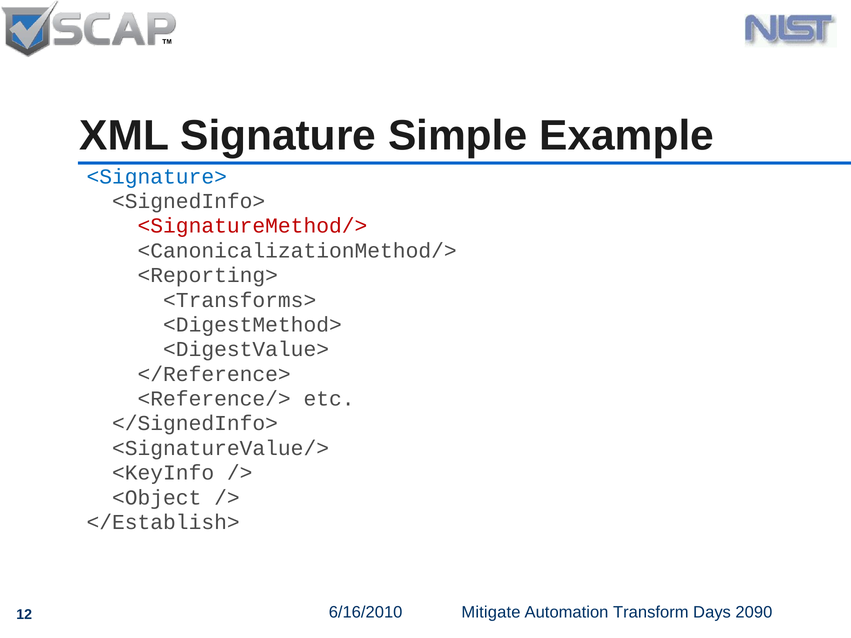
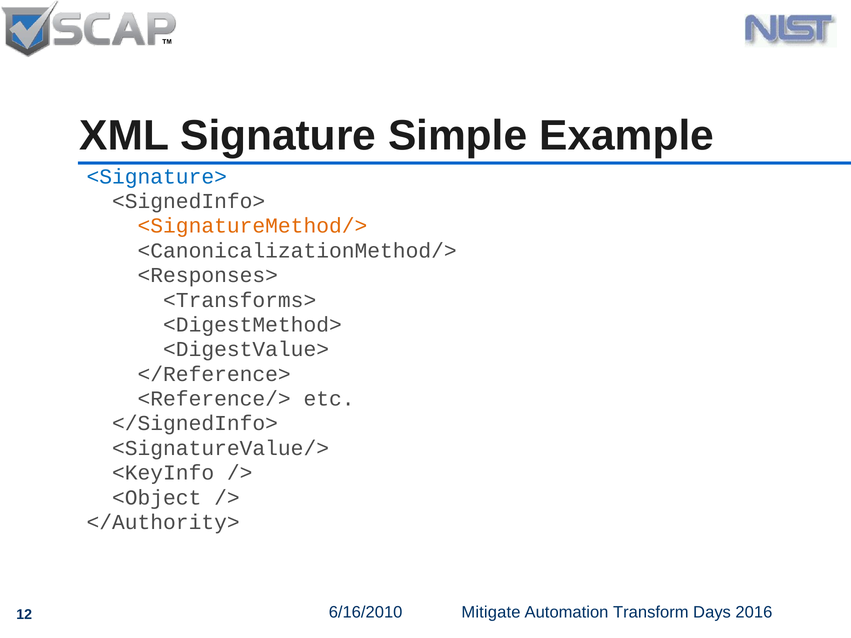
<SignatureMethod/> colour: red -> orange
<Reporting>: <Reporting> -> <Responses>
</Establish>: </Establish> -> </Authority>
2090: 2090 -> 2016
